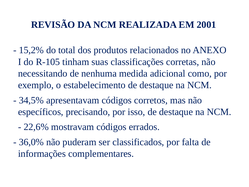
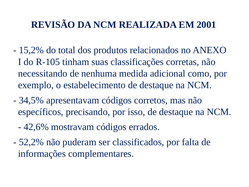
22,6%: 22,6% -> 42,6%
36,0%: 36,0% -> 52,2%
